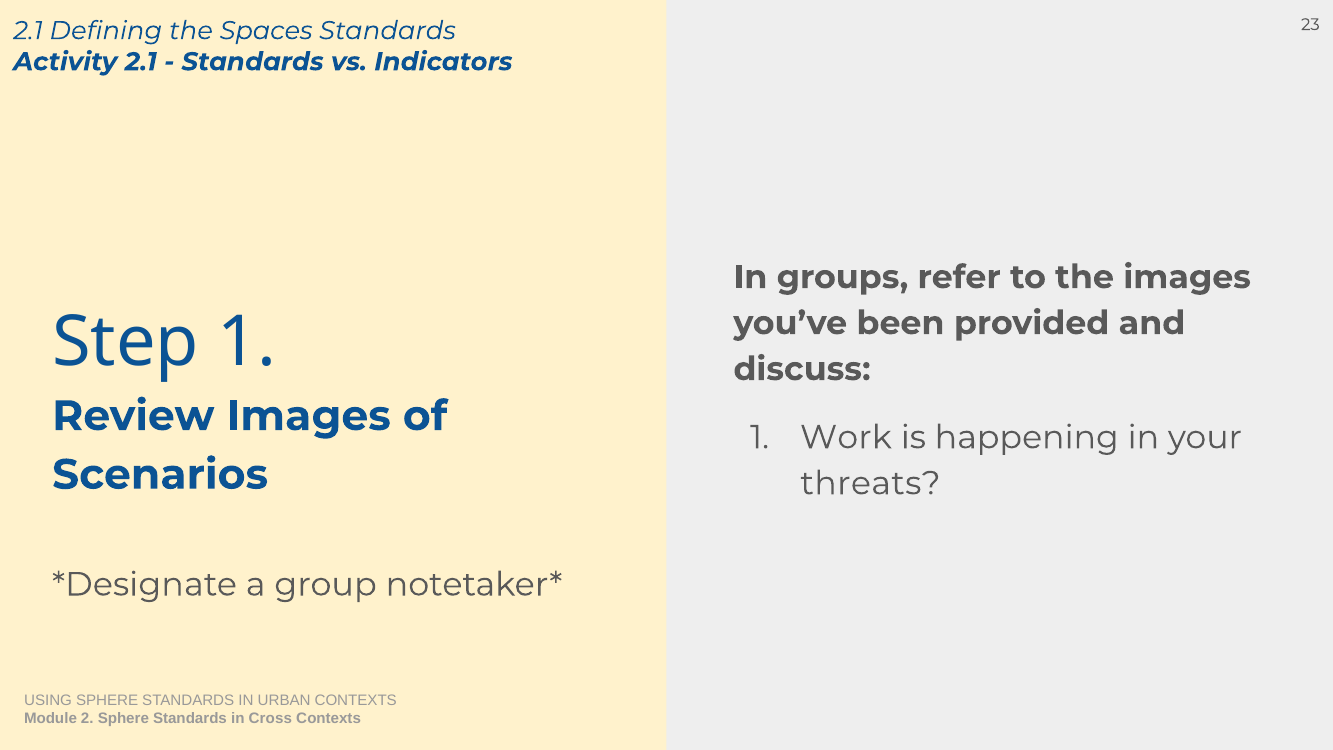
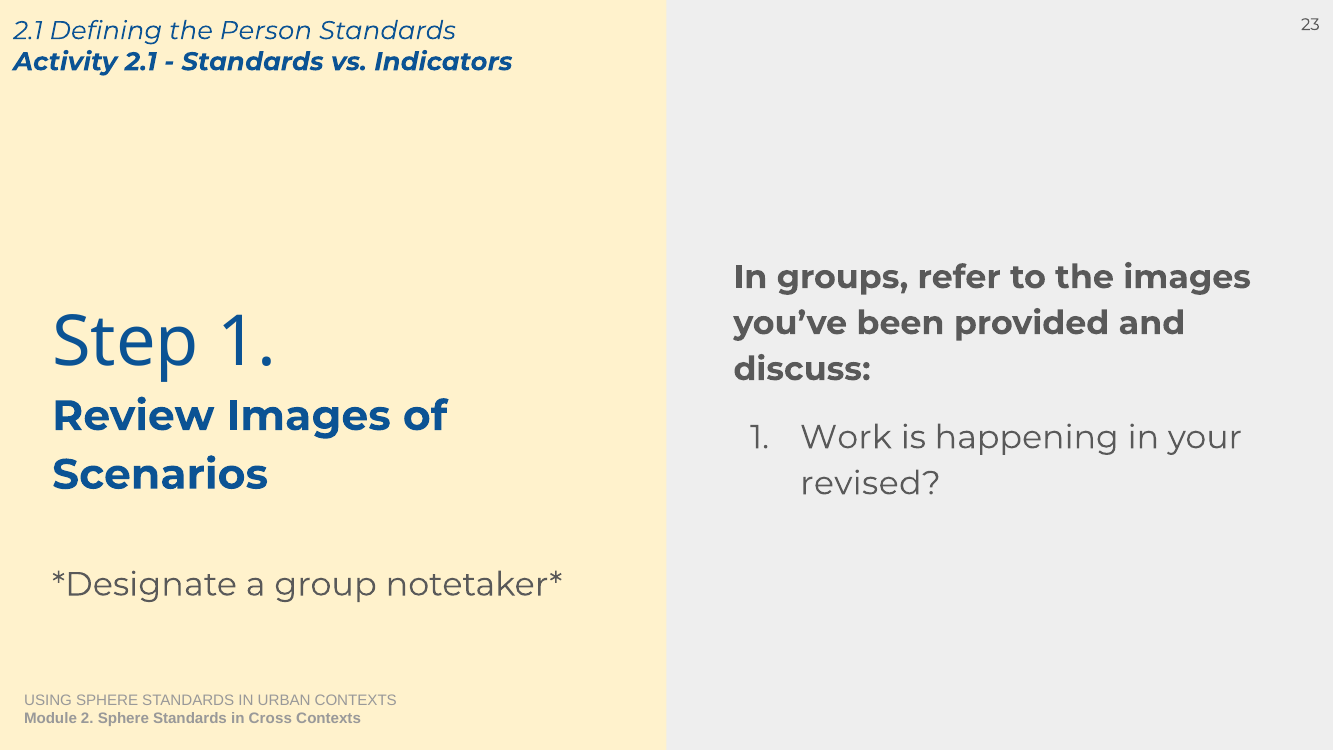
Spaces: Spaces -> Person
threats: threats -> revised
